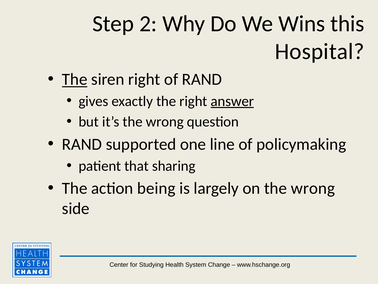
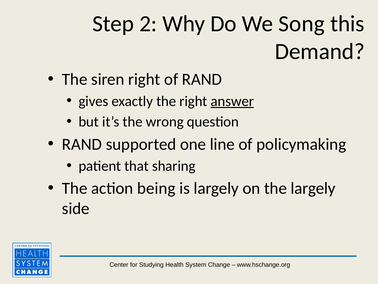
Wins: Wins -> Song
Hospital: Hospital -> Demand
The at (75, 79) underline: present -> none
on the wrong: wrong -> largely
